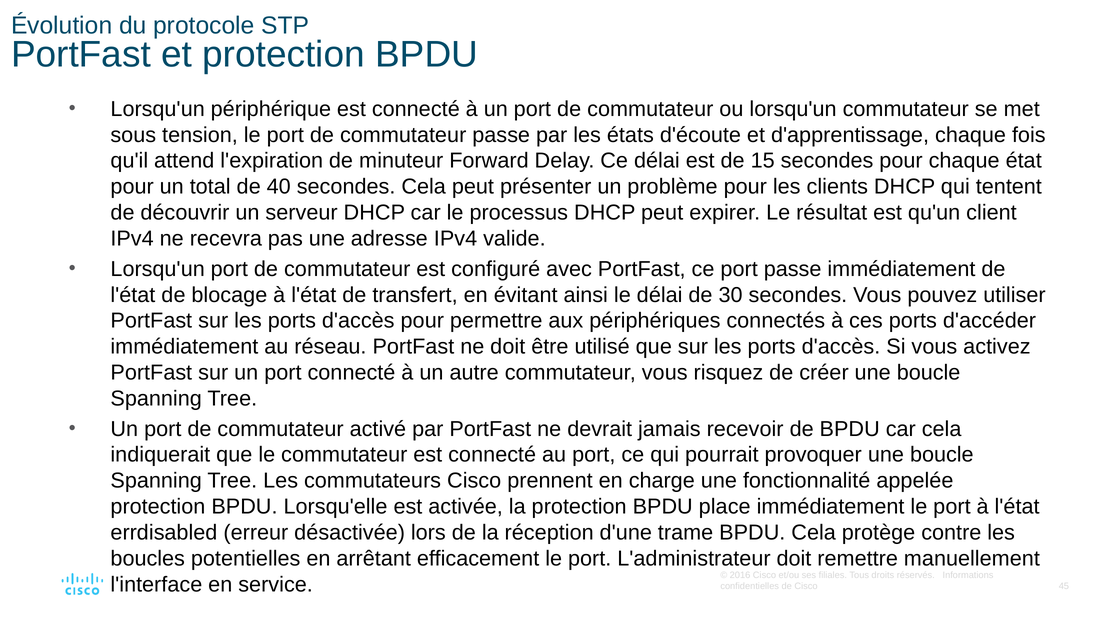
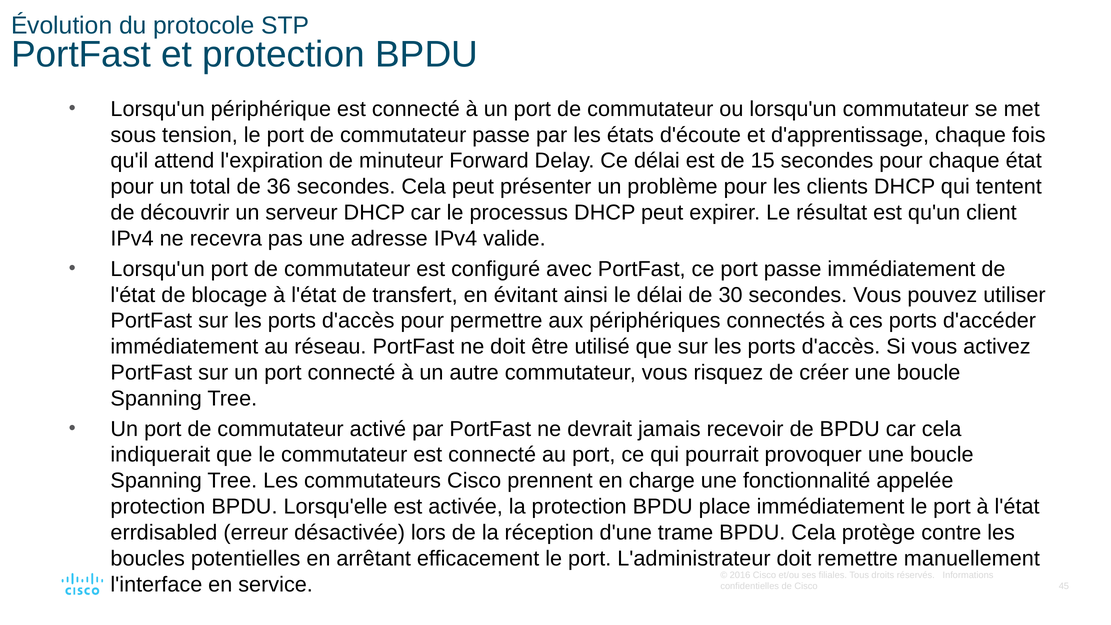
40: 40 -> 36
